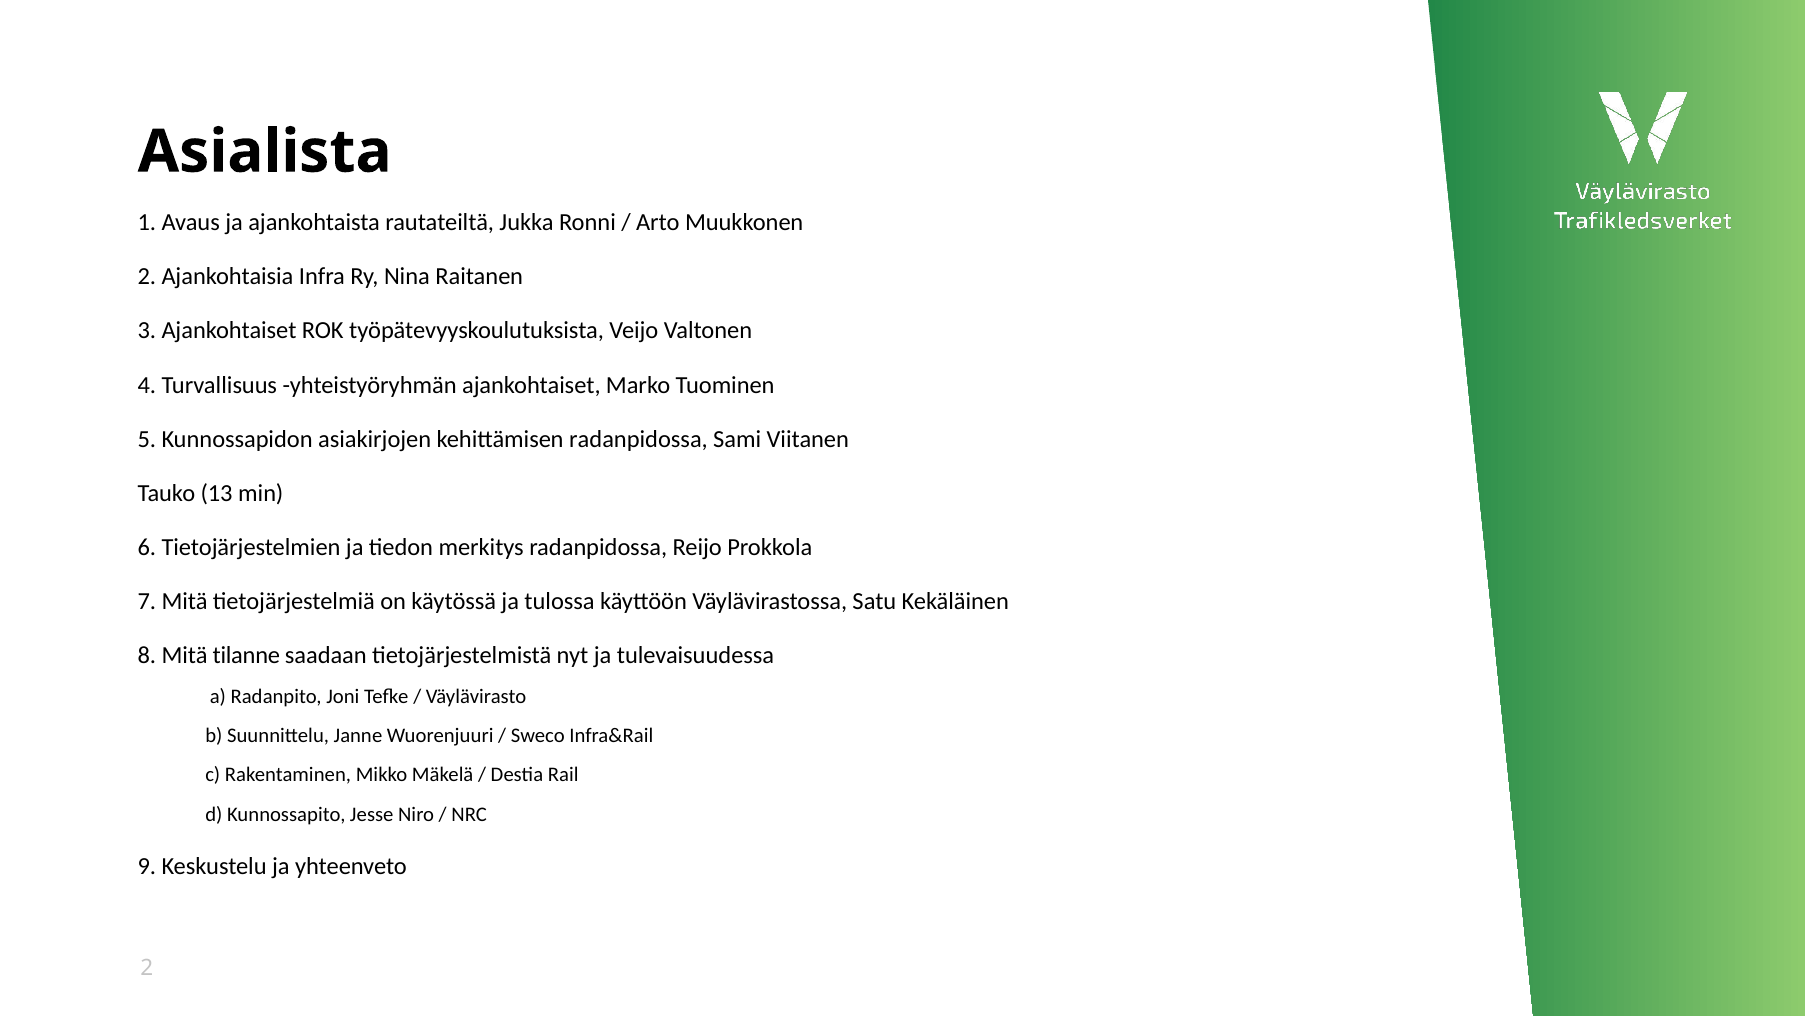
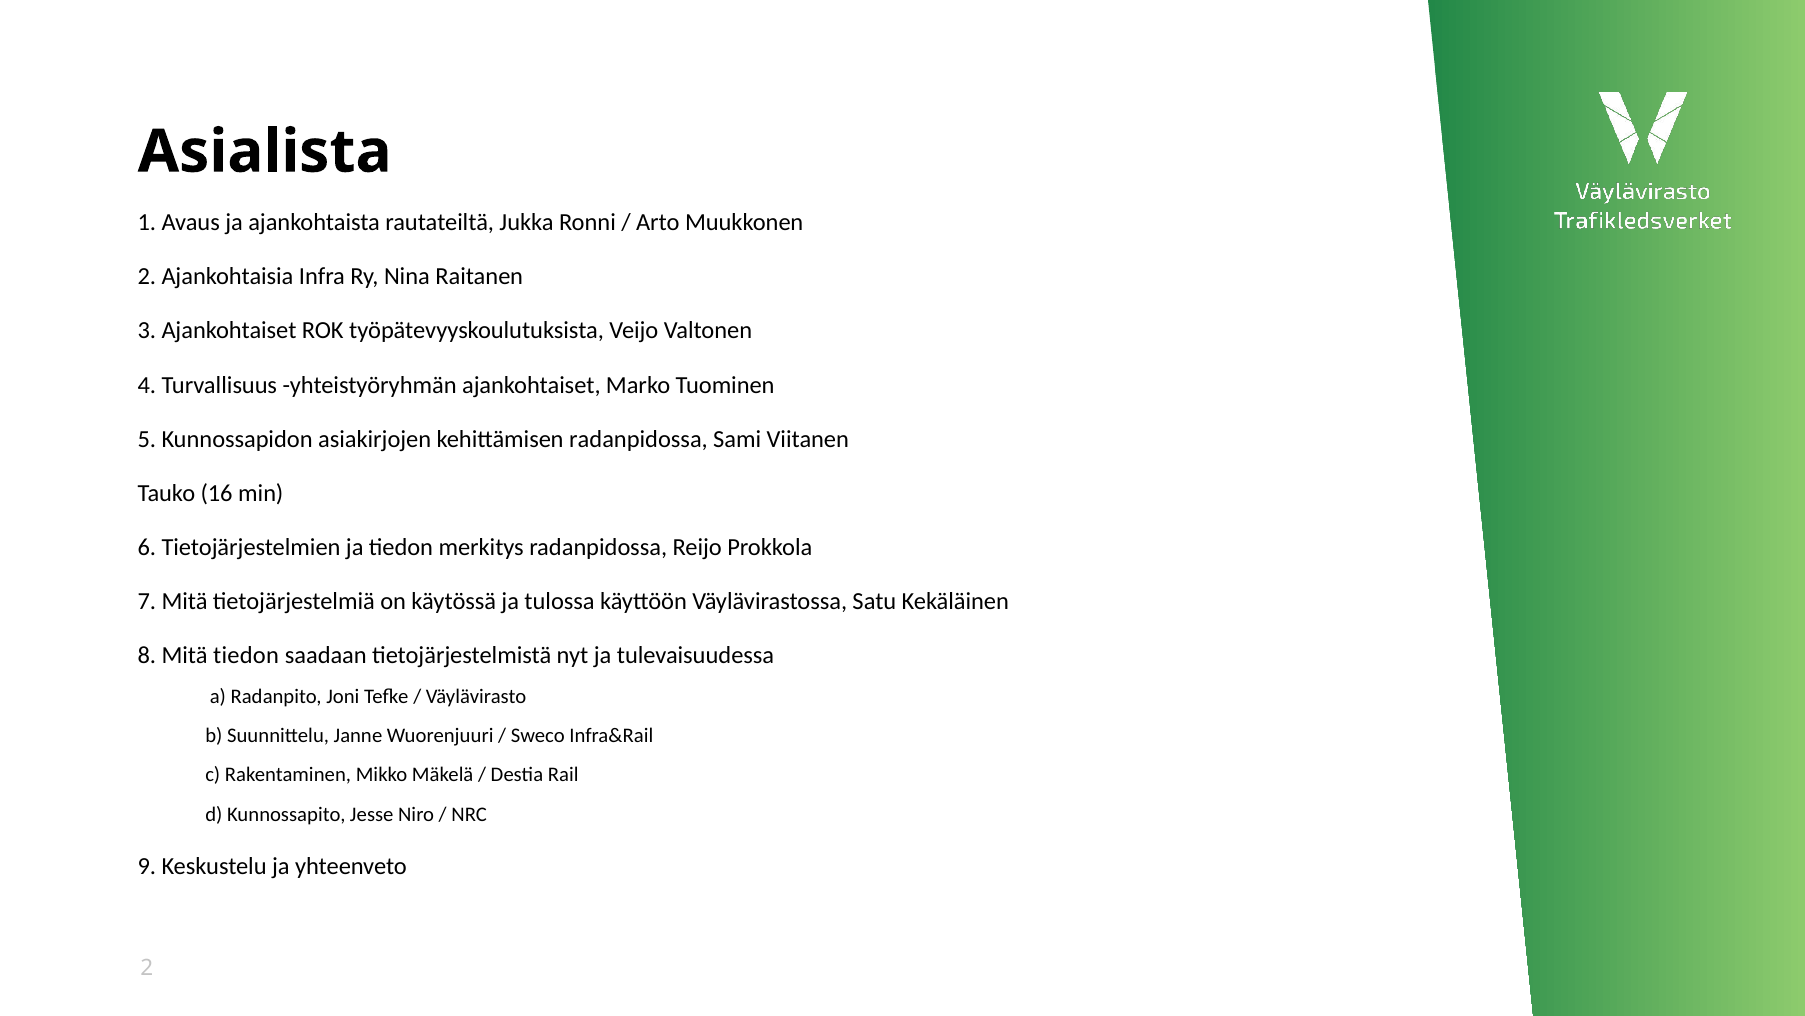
13: 13 -> 16
Mitä tilanne: tilanne -> tiedon
